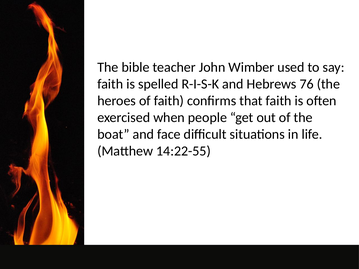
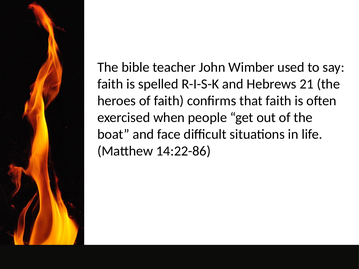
76: 76 -> 21
14:22-55: 14:22-55 -> 14:22-86
